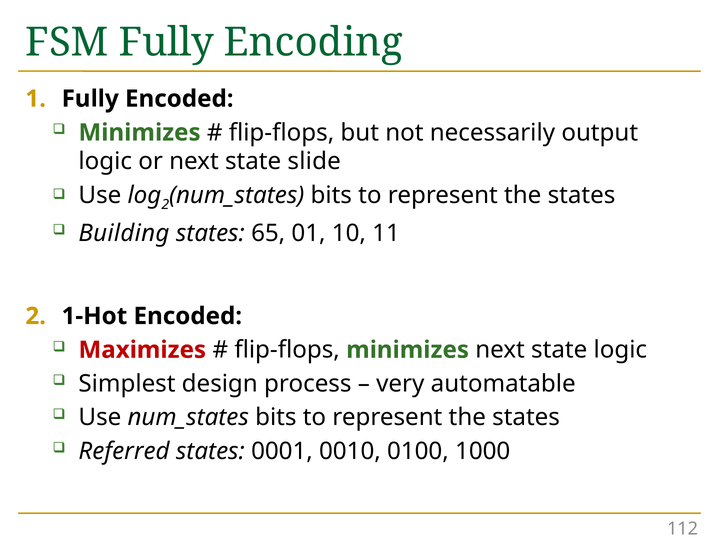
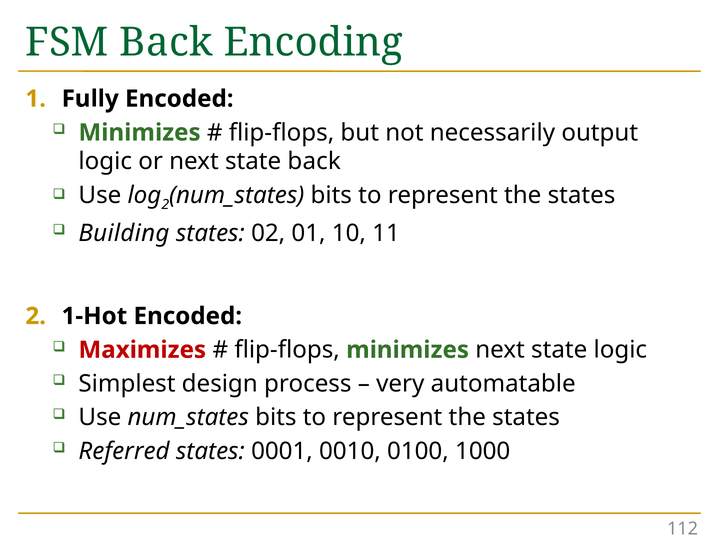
FSM Fully: Fully -> Back
state slide: slide -> back
65: 65 -> 02
